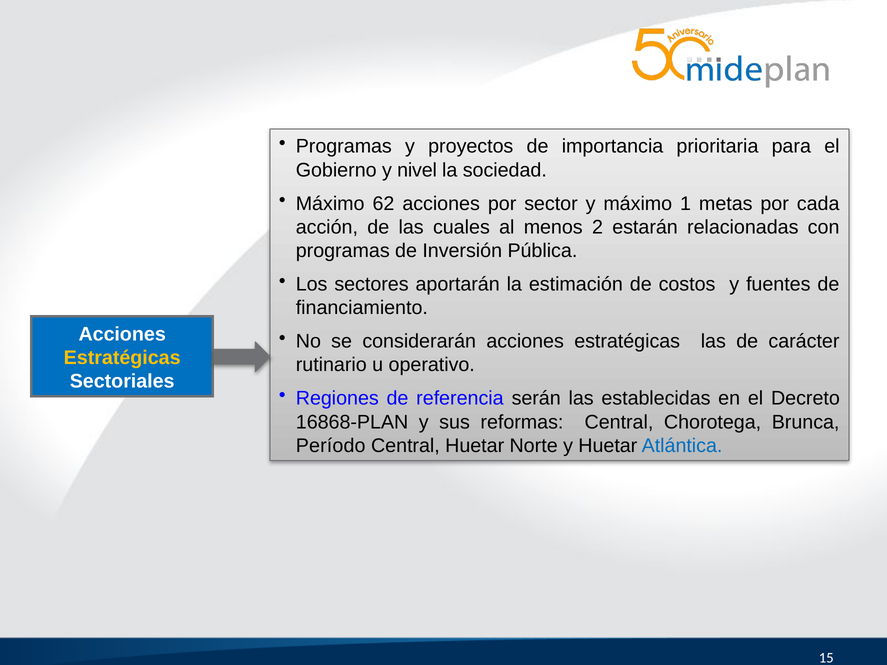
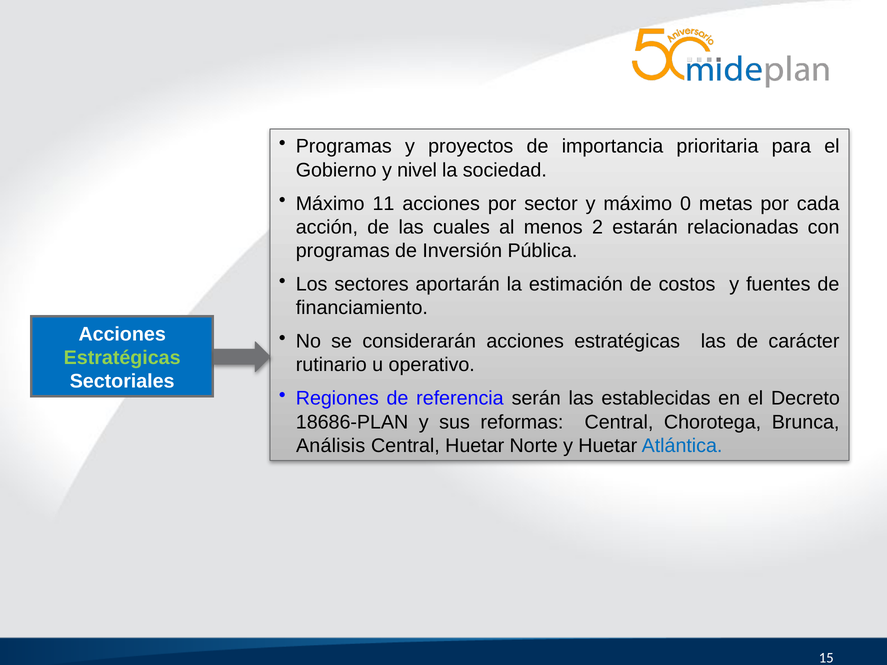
62: 62 -> 11
1: 1 -> 0
Estratégicas at (122, 358) colour: yellow -> light green
16868-PLAN: 16868-PLAN -> 18686-PLAN
Período: Período -> Análisis
